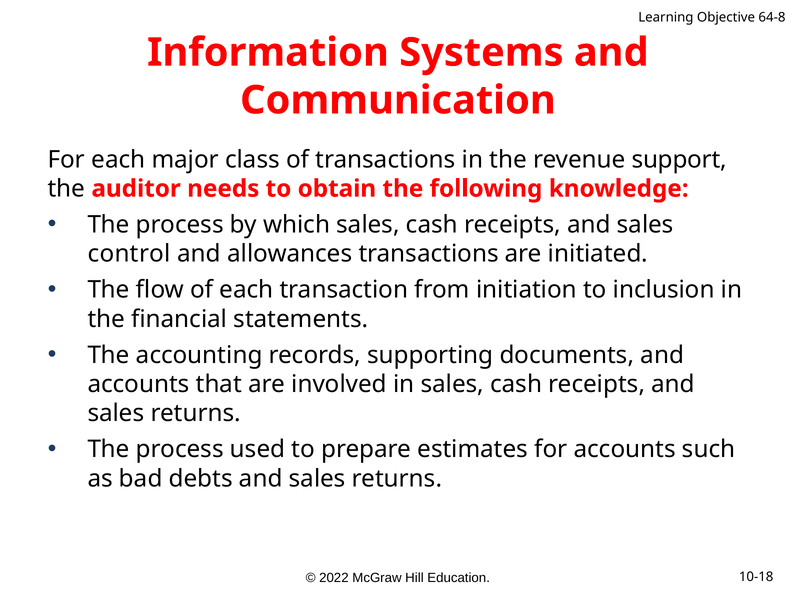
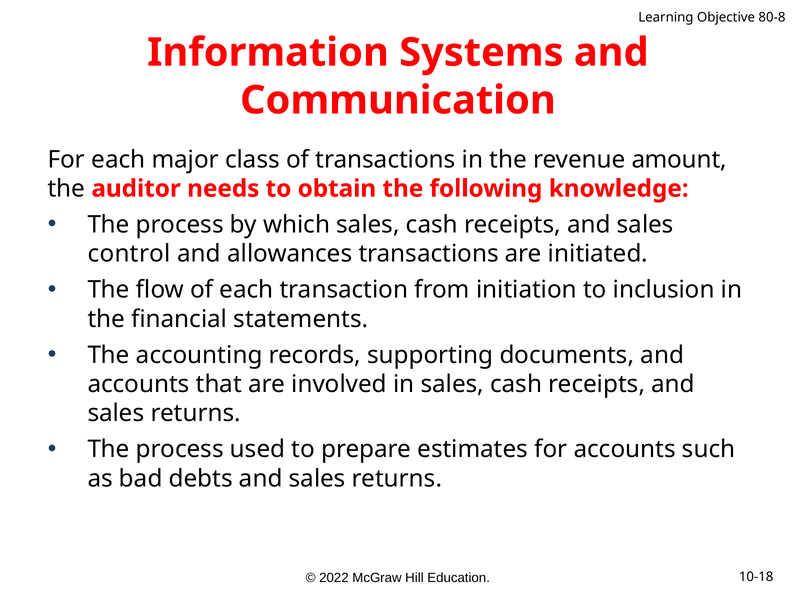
64-8: 64-8 -> 80-8
support: support -> amount
